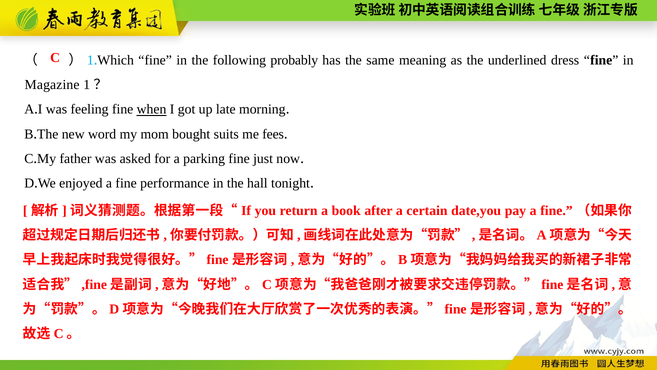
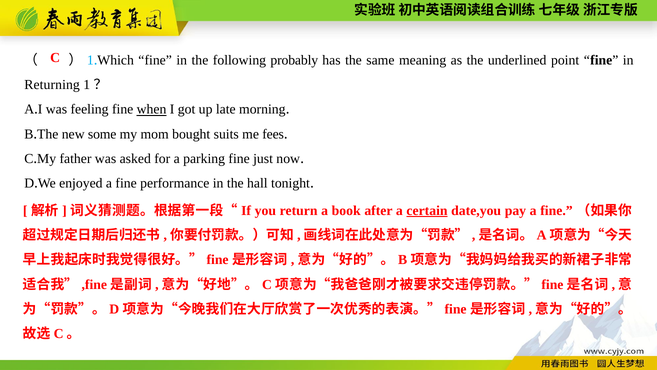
dress: dress -> point
Magazine: Magazine -> Returning
word: word -> some
certain underline: none -> present
